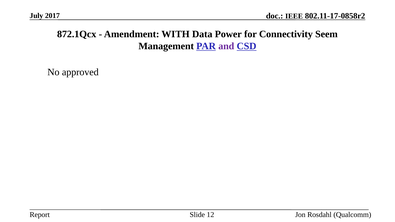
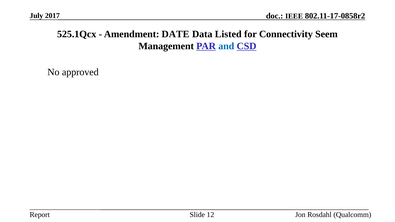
872.1Qcx: 872.1Qcx -> 525.1Qcx
WITH: WITH -> DATE
Power: Power -> Listed
and colour: purple -> blue
